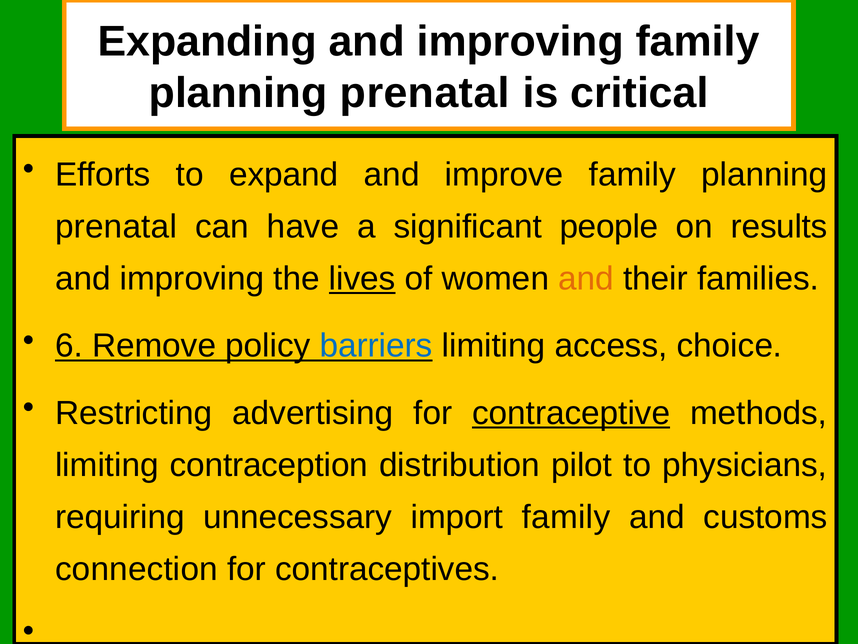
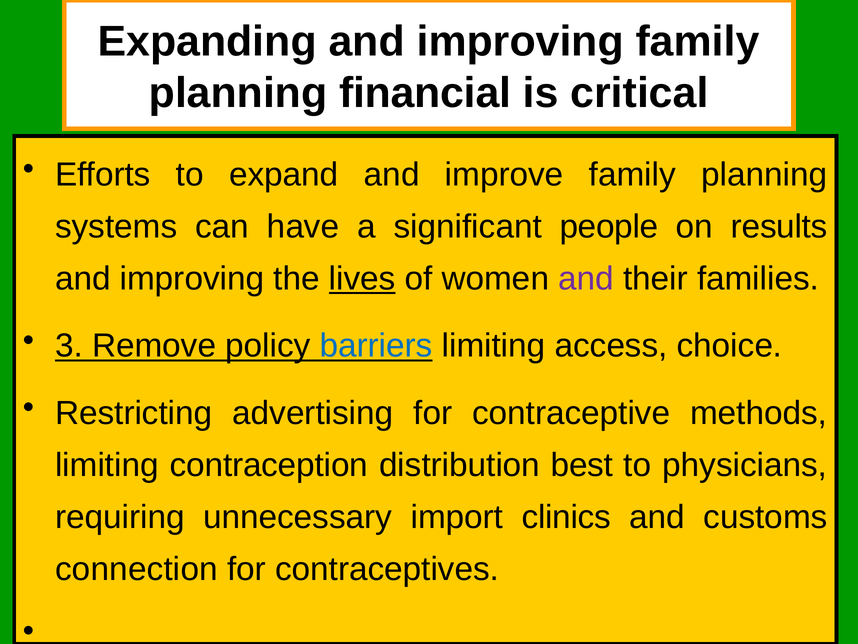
prenatal at (425, 93): prenatal -> financial
prenatal at (116, 227): prenatal -> systems
and at (586, 279) colour: orange -> purple
6: 6 -> 3
contraceptive underline: present -> none
pilot: pilot -> best
import family: family -> clinics
